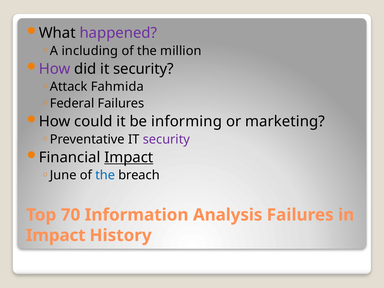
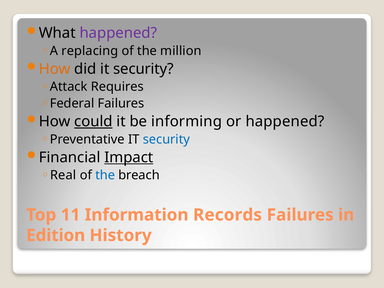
including: including -> replacing
How at (55, 69) colour: purple -> orange
Fahmida: Fahmida -> Requires
could underline: none -> present
or marketing: marketing -> happened
security at (166, 139) colour: purple -> blue
June: June -> Real
70: 70 -> 11
Analysis: Analysis -> Records
Impact at (56, 235): Impact -> Edition
